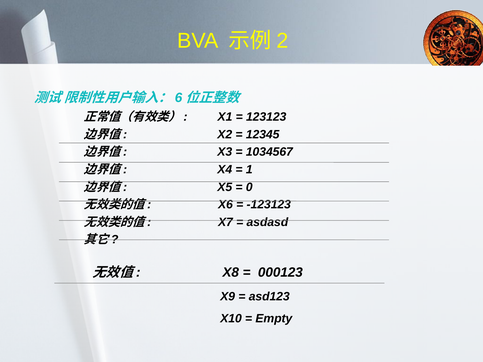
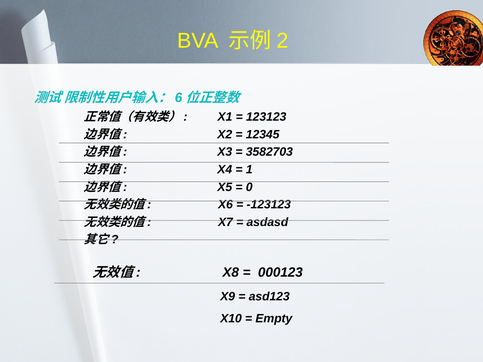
1034567: 1034567 -> 3582703
